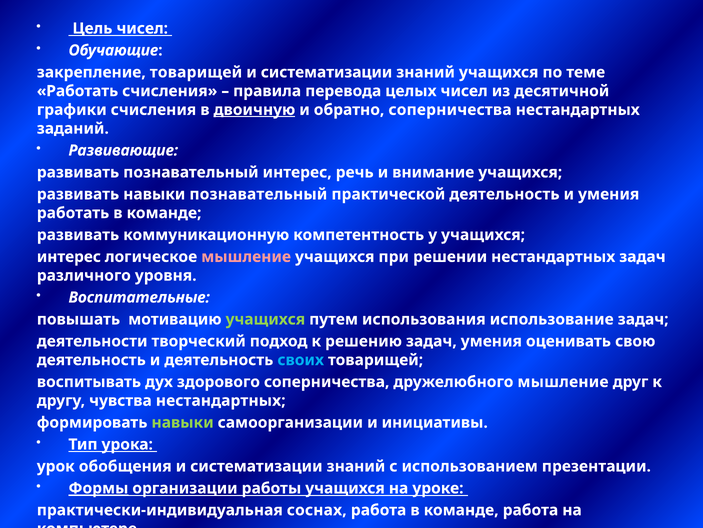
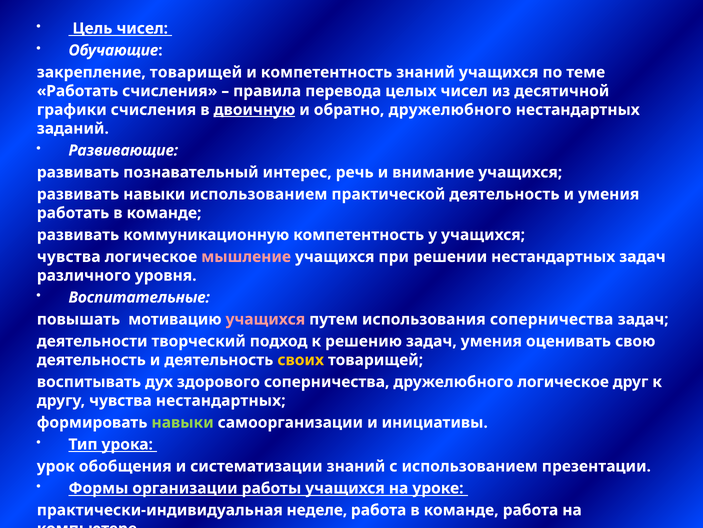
систематизации at (327, 72): систематизации -> компетентность
обратно соперничества: соперничества -> дружелюбного
навыки познавательный: познавательный -> использованием
интерес at (69, 256): интерес -> чувства
учащихся at (265, 319) colour: light green -> pink
использования использование: использование -> соперничества
своих colour: light blue -> yellow
дружелюбного мышление: мышление -> логическое
Формы underline: present -> none
соснах: соснах -> неделе
